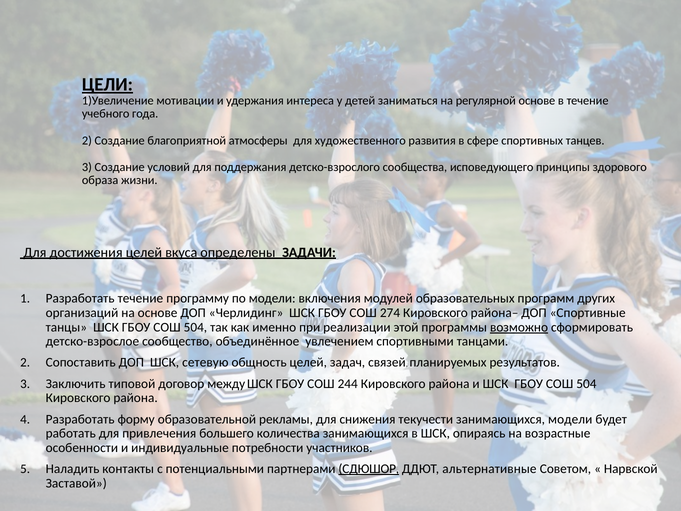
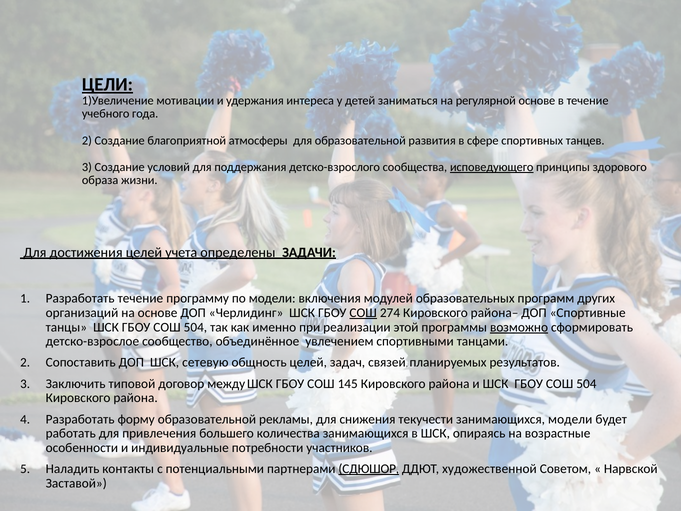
для художественного: художественного -> образовательной
исповедующего underline: none -> present
вкуса: вкуса -> учета
СОШ at (363, 313) underline: none -> present
244: 244 -> 145
альтернативные: альтернативные -> художественной
